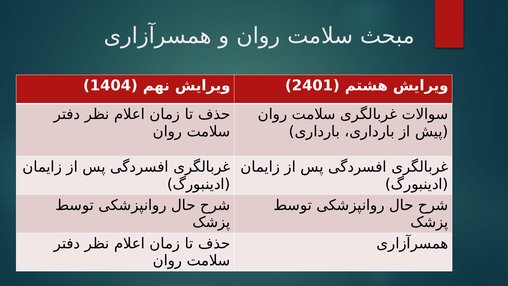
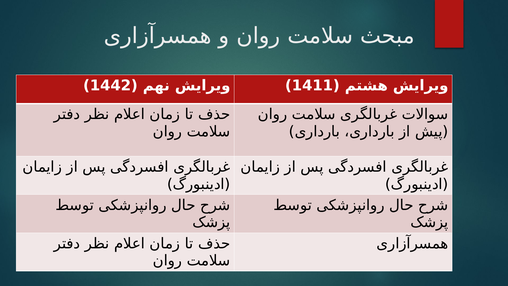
1404: 1404 -> 1442
2401: 2401 -> 1411
